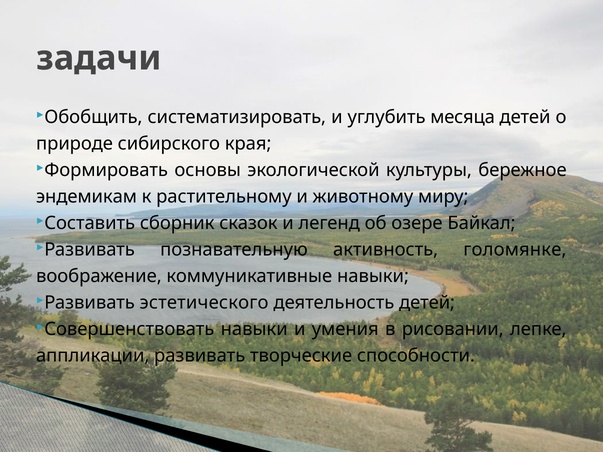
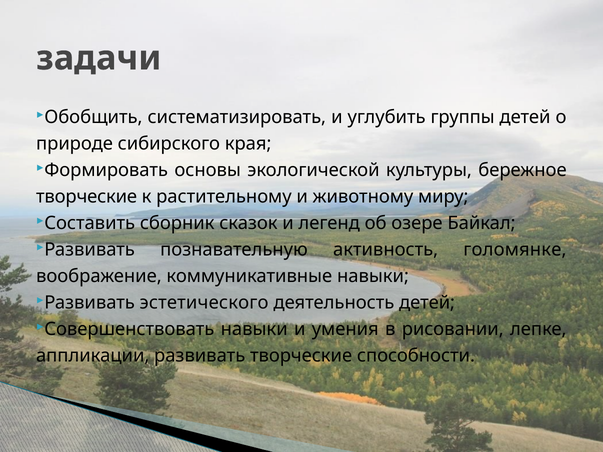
месяца: месяца -> группы
эндемикам at (87, 197): эндемикам -> творческие
